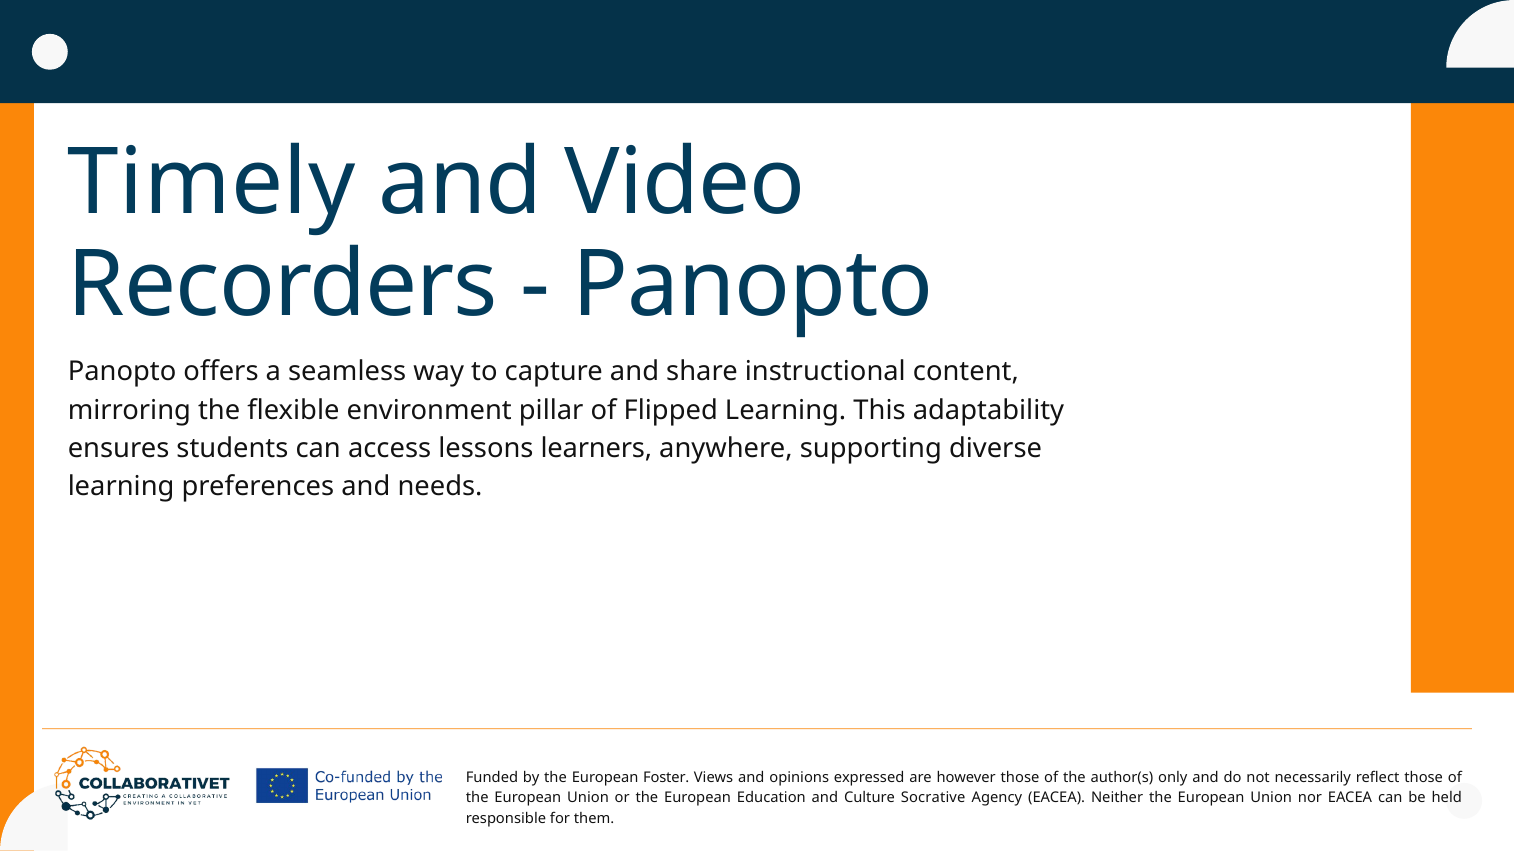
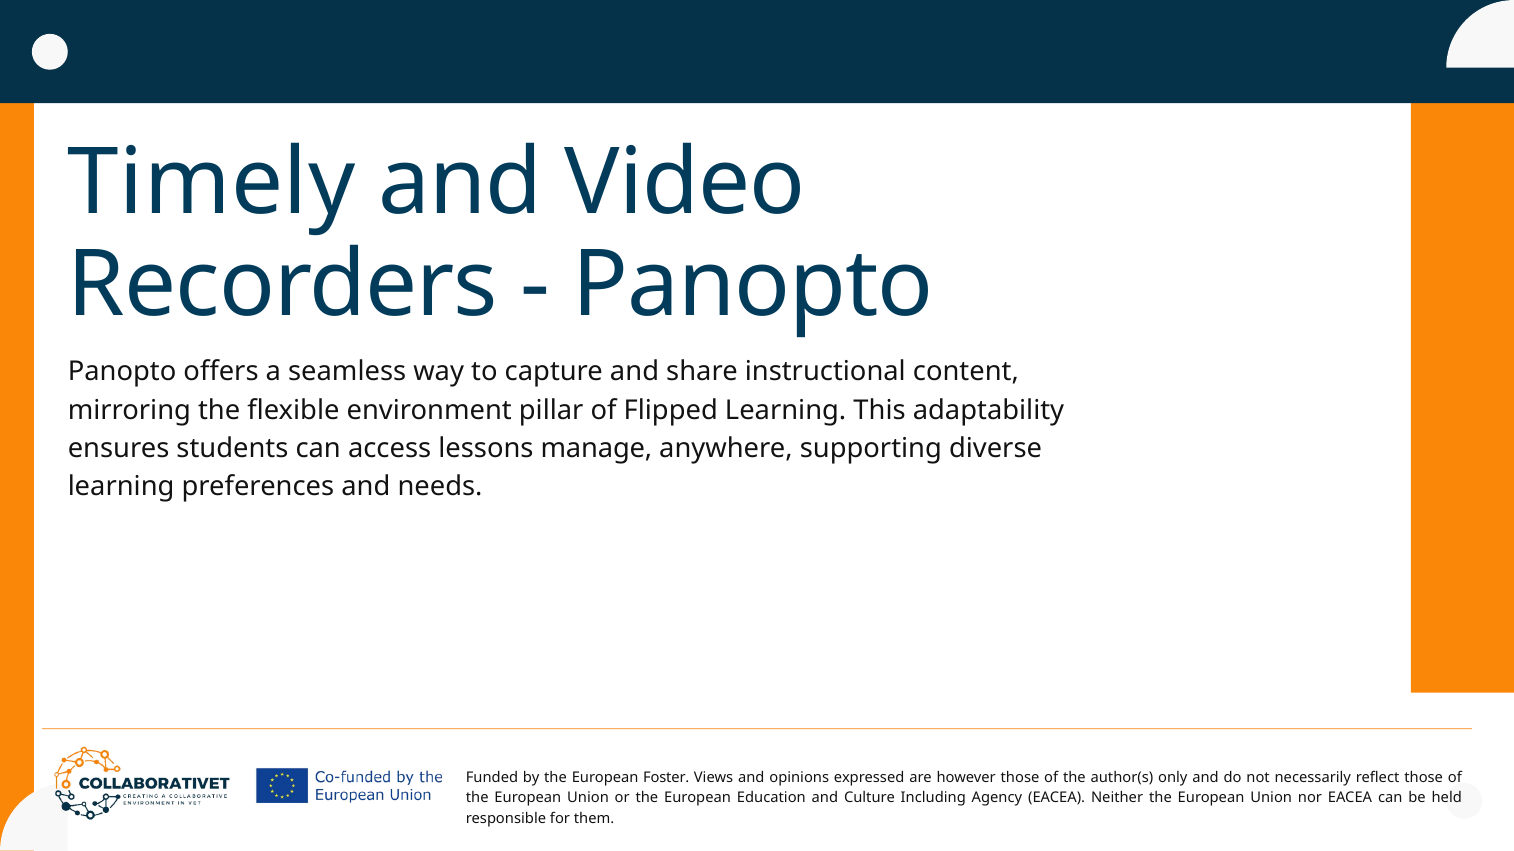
learners: learners -> manage
Socrative: Socrative -> Including
